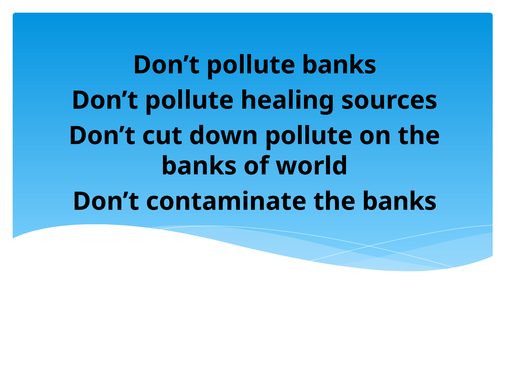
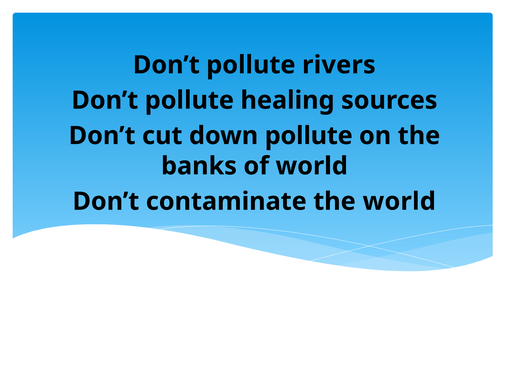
pollute banks: banks -> rivers
contaminate the banks: banks -> world
